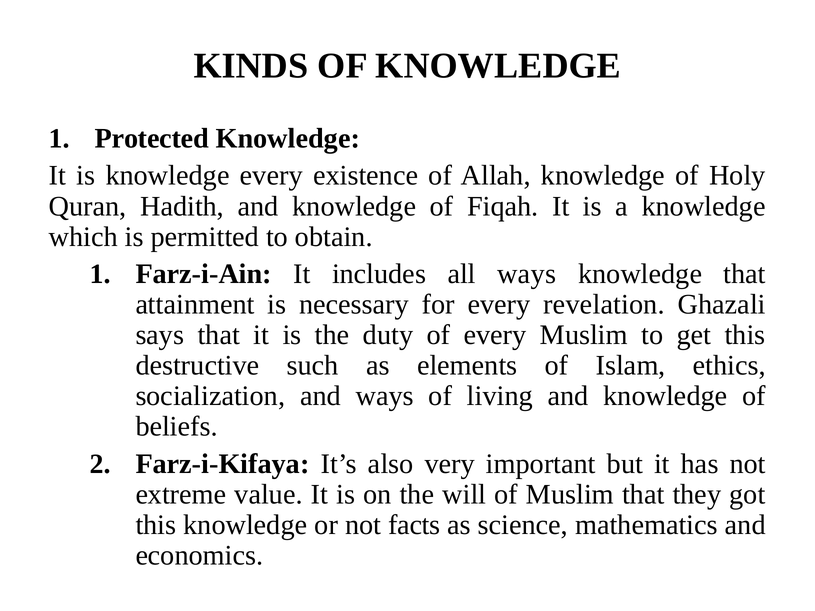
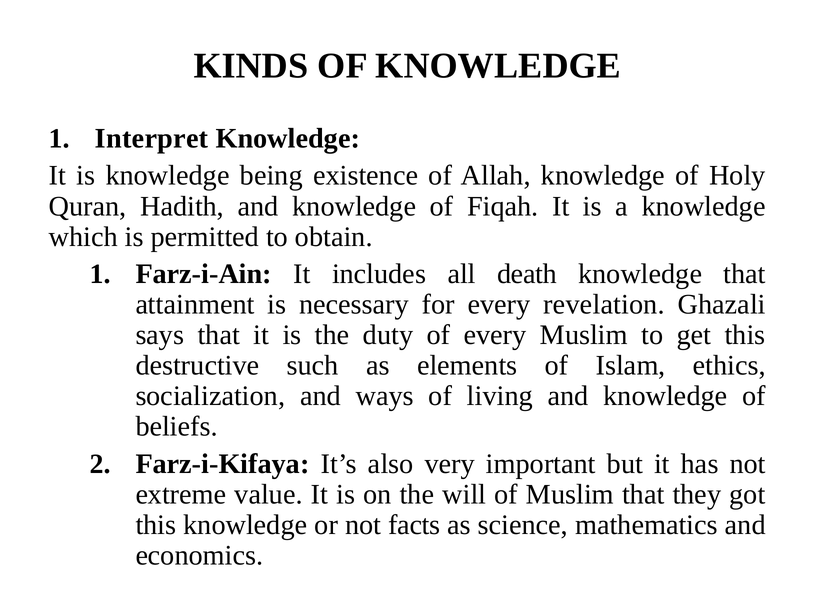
Protected: Protected -> Interpret
knowledge every: every -> being
all ways: ways -> death
